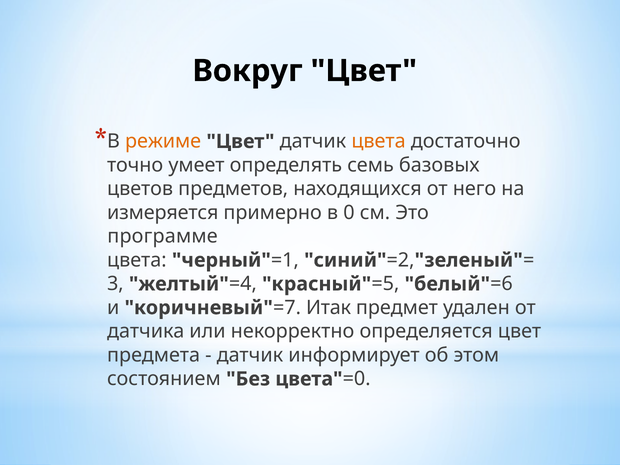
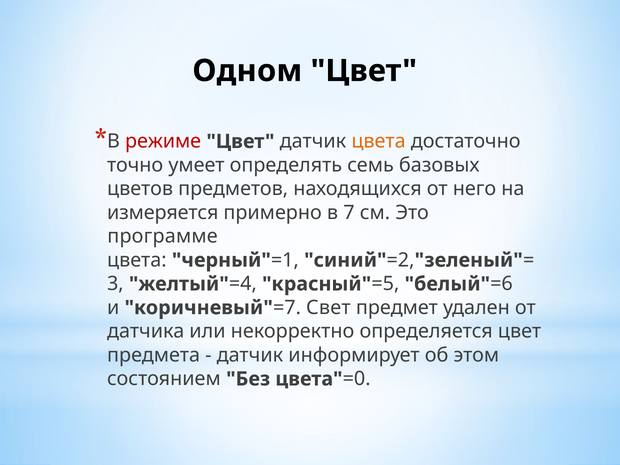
Вокруг: Вокруг -> Одном
режиме colour: orange -> red
0: 0 -> 7
Итак: Итак -> Свет
